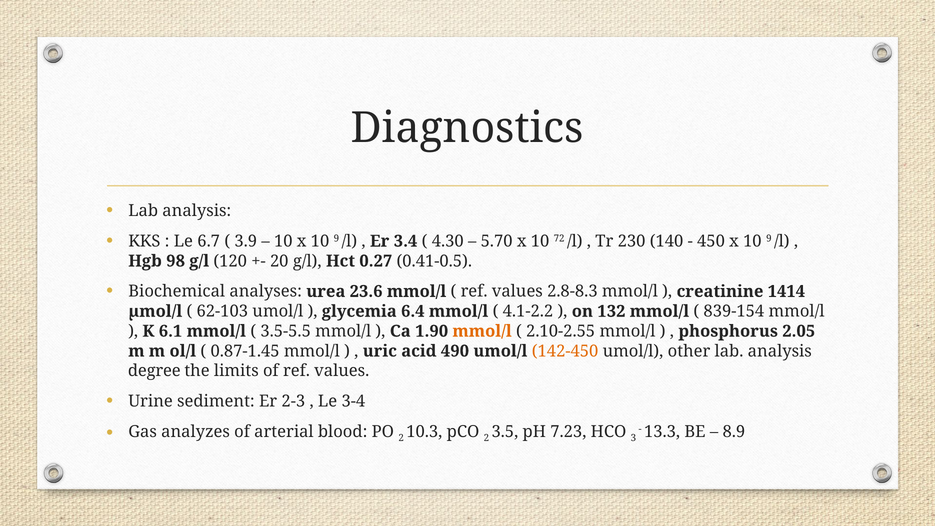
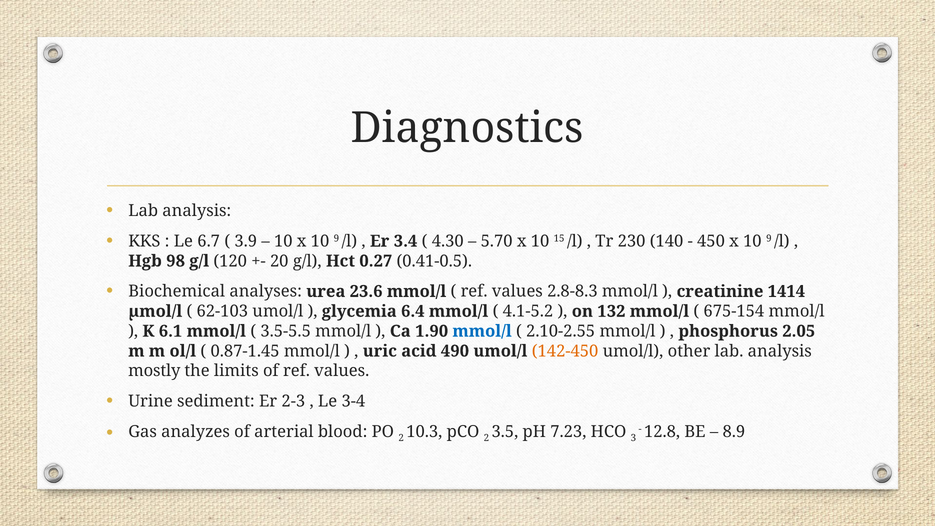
72: 72 -> 15
4.1-2.2: 4.1-2.2 -> 4.1-5.2
839-154: 839-154 -> 675-154
mmol/l at (482, 331) colour: orange -> blue
degree: degree -> mostly
13.3: 13.3 -> 12.8
